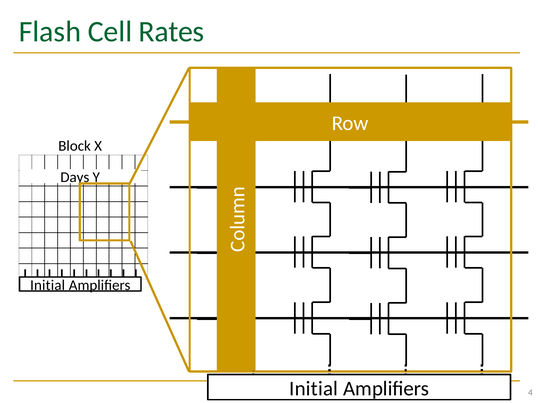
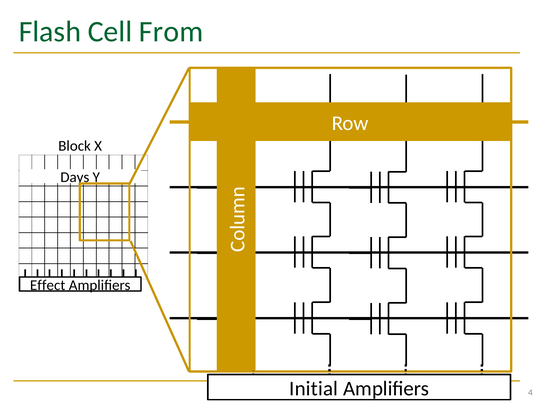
Rates: Rates -> From
Initial at (48, 285): Initial -> Effect
